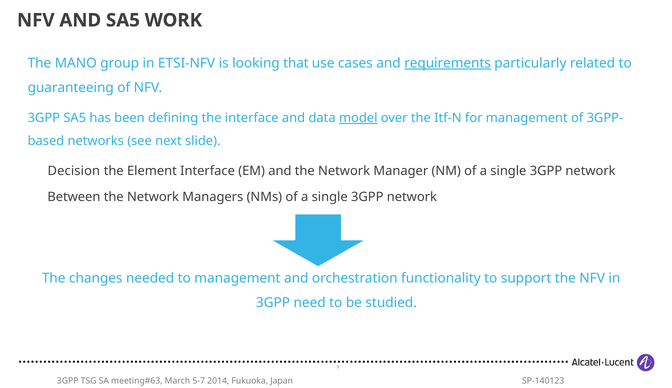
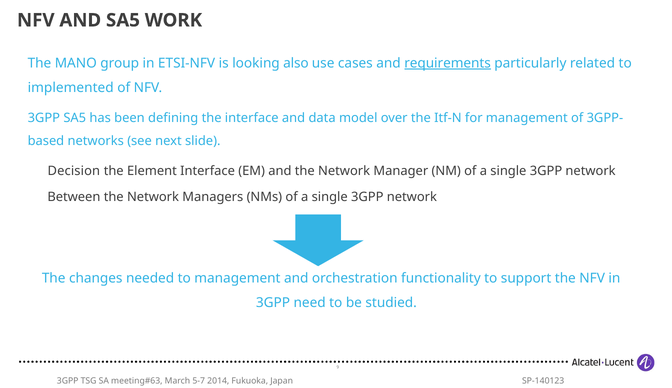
that: that -> also
guaranteeing: guaranteeing -> implemented
model underline: present -> none
